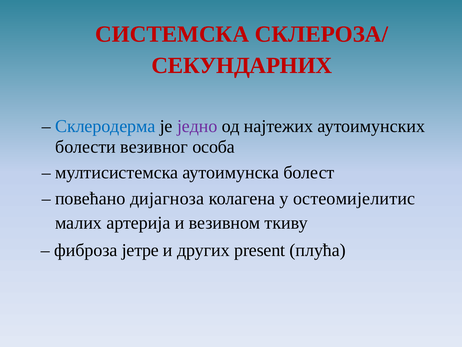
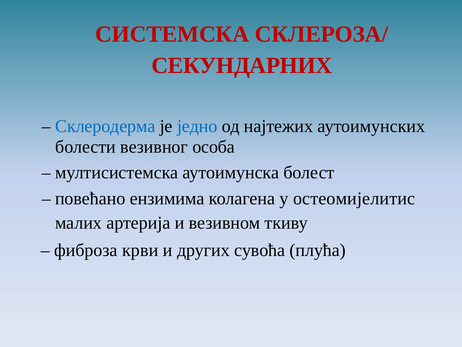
једно colour: purple -> blue
дијагноза: дијагноза -> ензимима
јетре: јетре -> крви
present: present -> сувоћа
